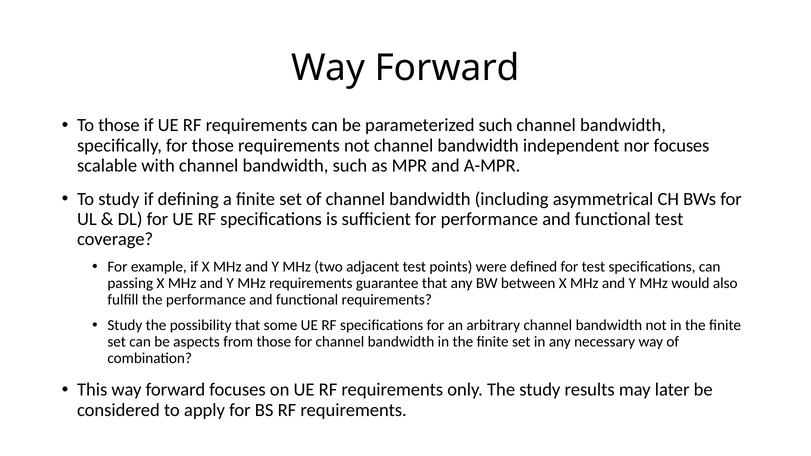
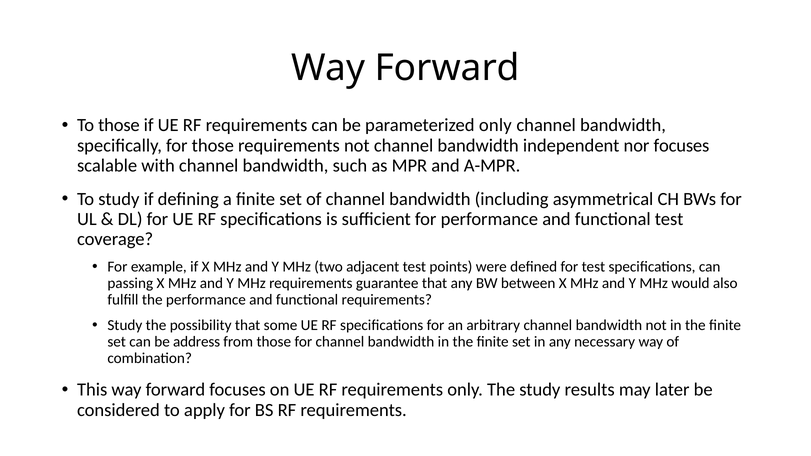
parameterized such: such -> only
aspects: aspects -> address
